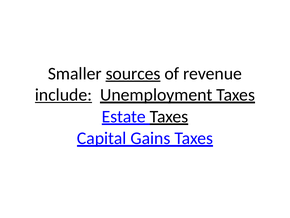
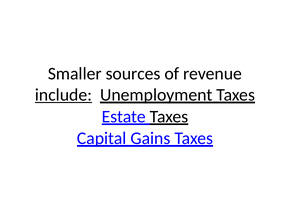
sources underline: present -> none
